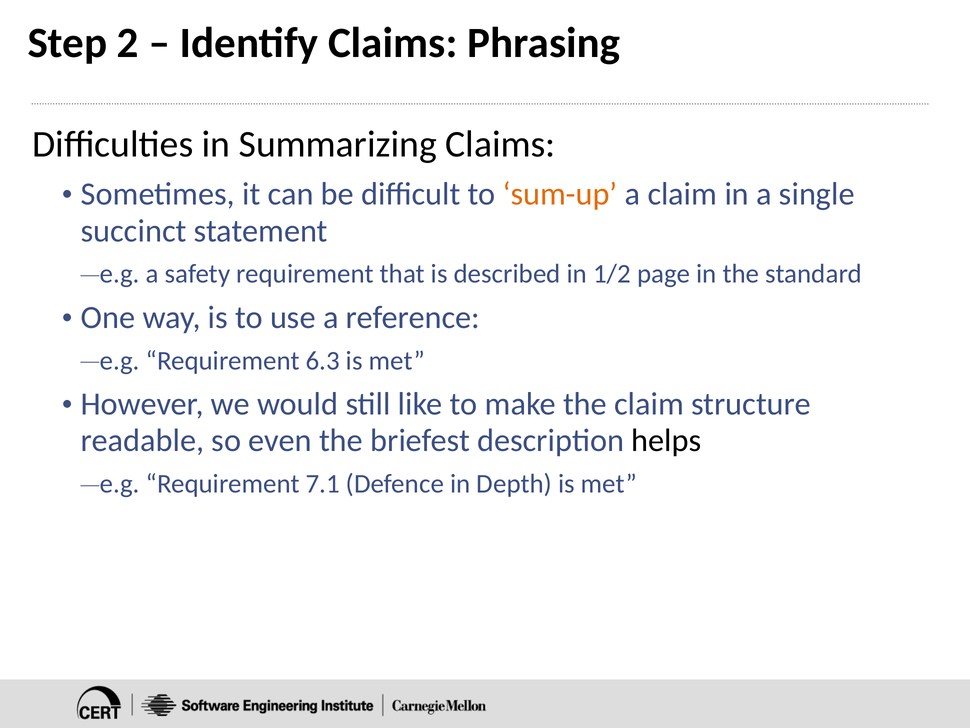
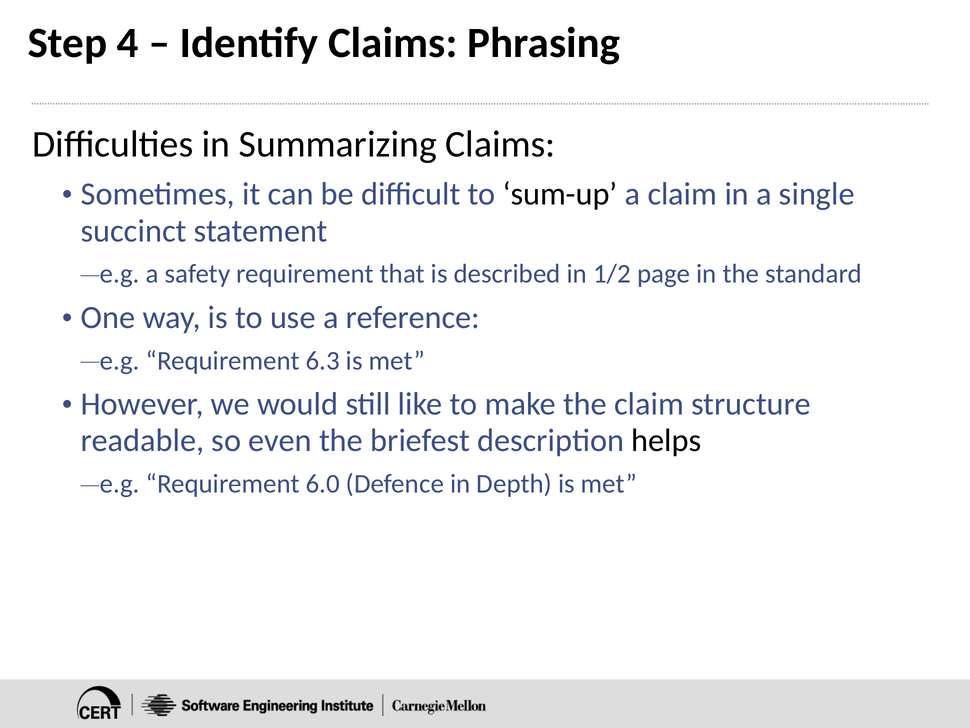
2: 2 -> 4
sum-up colour: orange -> black
7.1: 7.1 -> 6.0
